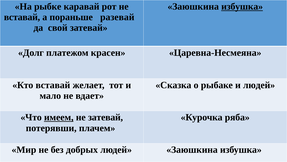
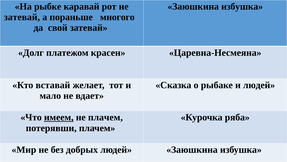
избушка at (242, 6) underline: present -> none
вставай at (22, 17): вставай -> затевай
разевай: разевай -> многого
не затевай: затевай -> плачем
